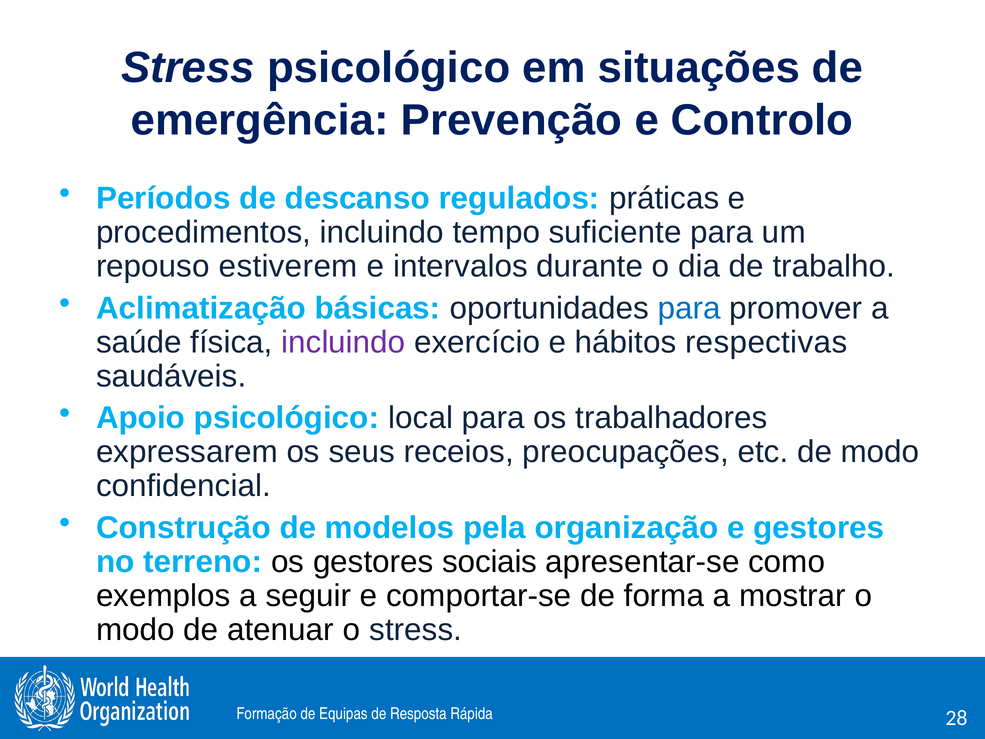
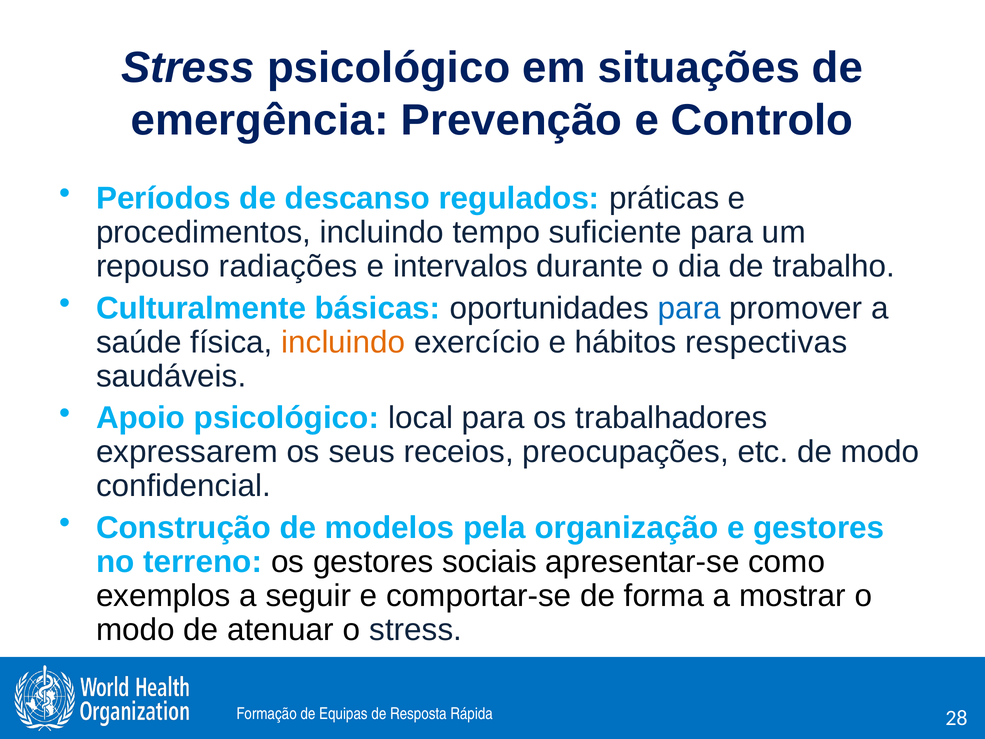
estiverem: estiverem -> radiações
Aclimatização: Aclimatização -> Culturalmente
incluindo at (343, 342) colour: purple -> orange
